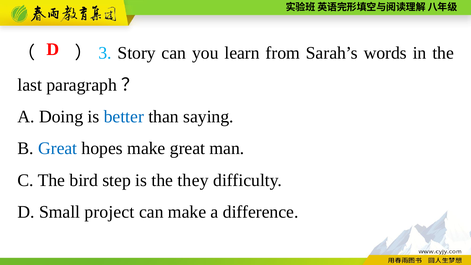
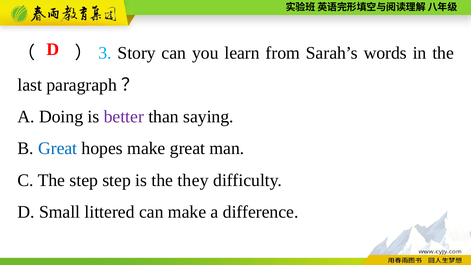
better colour: blue -> purple
The bird: bird -> step
project: project -> littered
